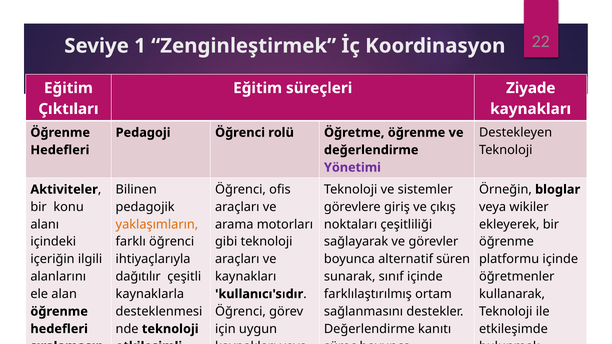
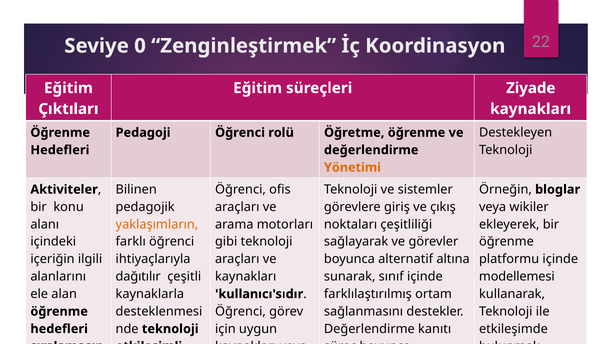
1: 1 -> 0
Yönetimi colour: purple -> orange
süren: süren -> altına
öğretmenler: öğretmenler -> modellemesi
